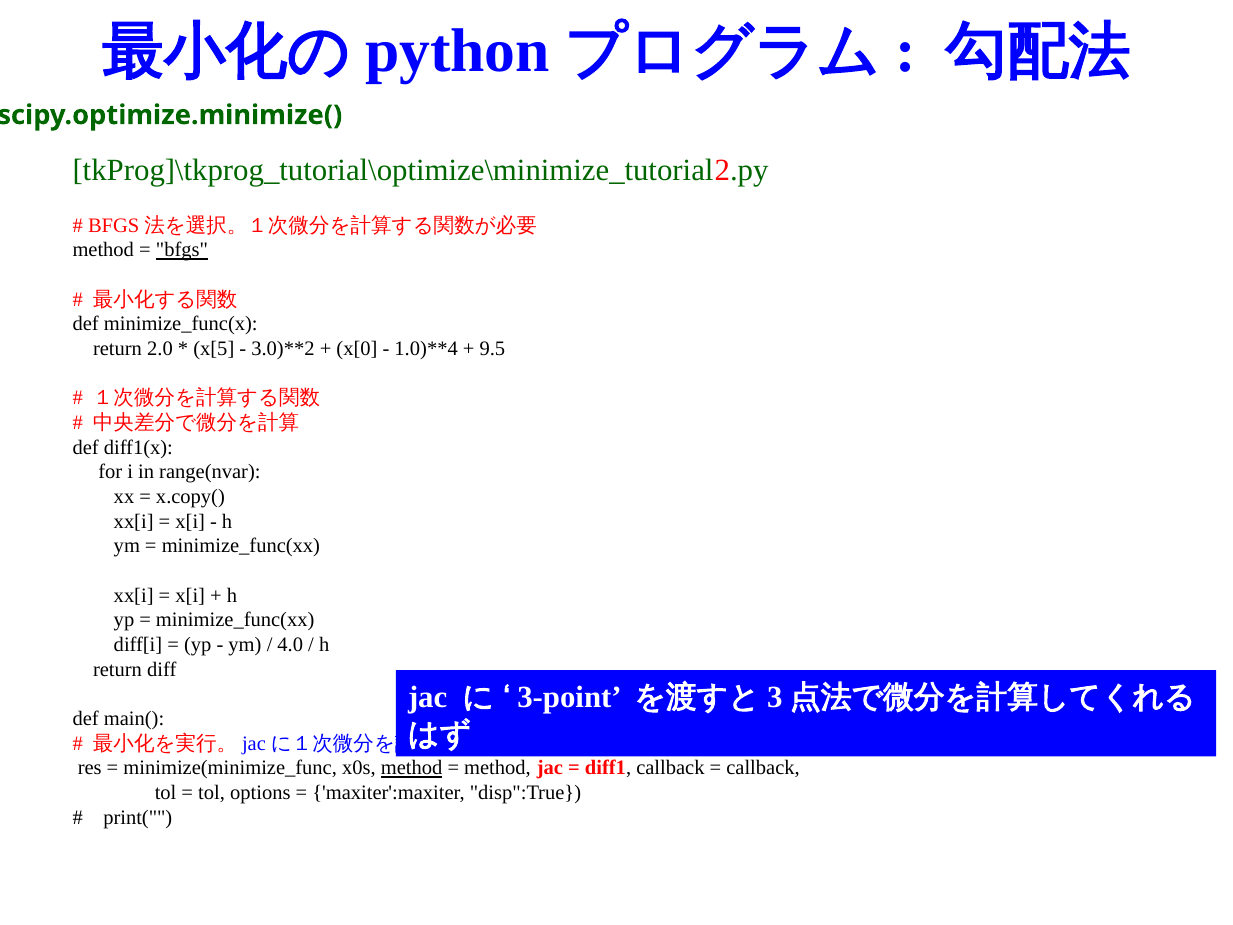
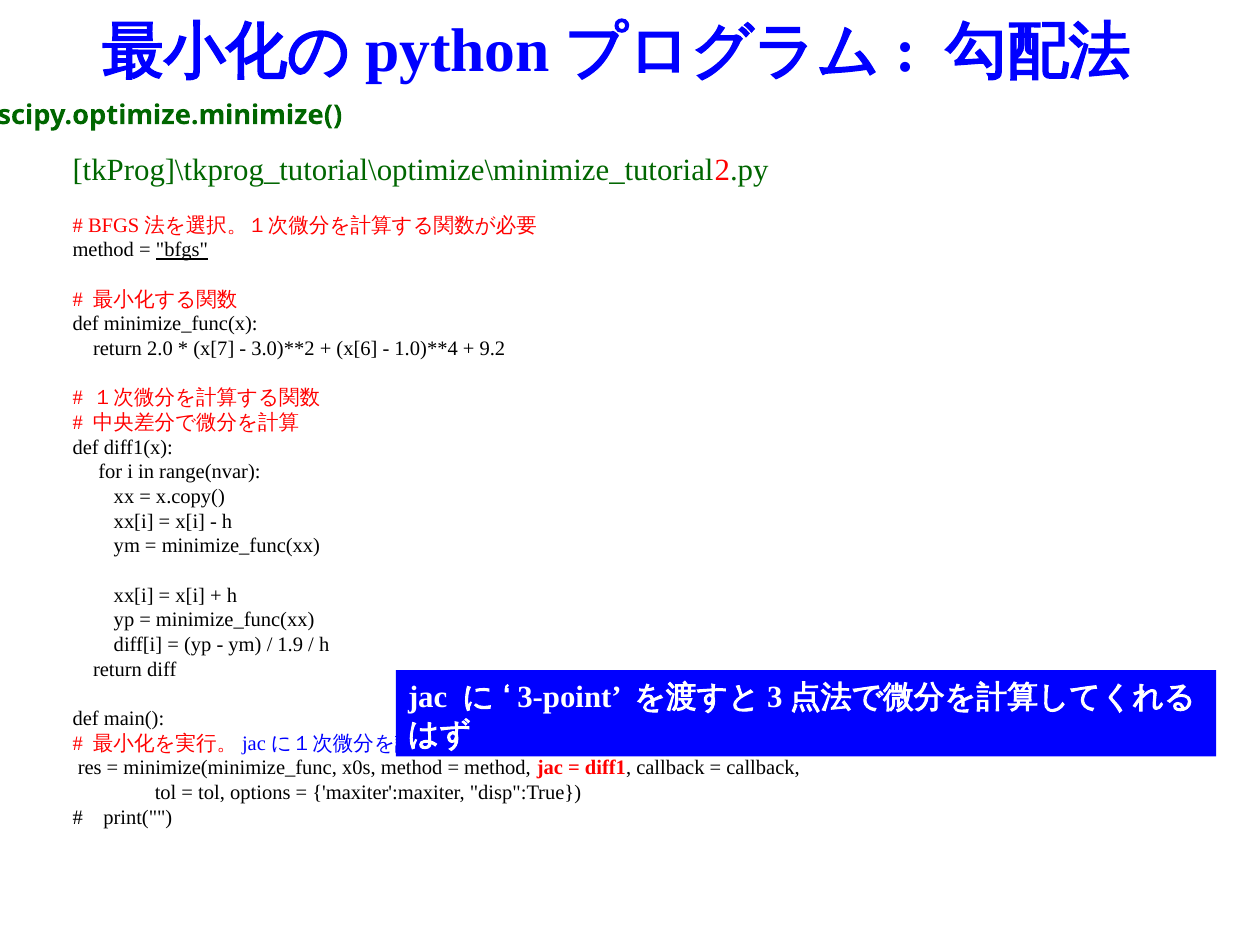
x[5: x[5 -> x[7
x[0: x[0 -> x[6
9.5: 9.5 -> 9.2
4.0: 4.0 -> 1.9
method at (412, 768) underline: present -> none
